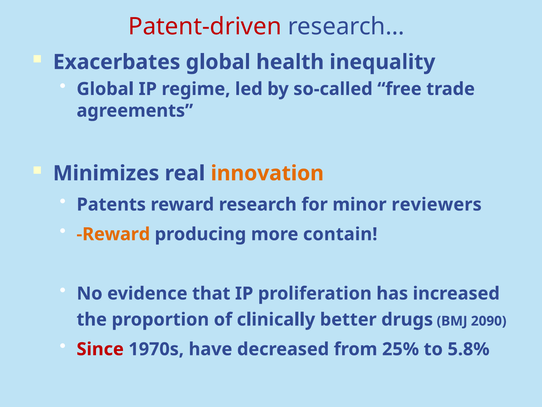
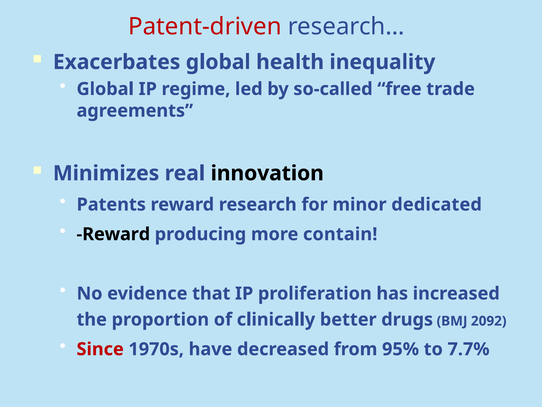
innovation colour: orange -> black
reviewers: reviewers -> dedicated
Reward at (113, 234) colour: orange -> black
2090: 2090 -> 2092
25%: 25% -> 95%
5.8%: 5.8% -> 7.7%
